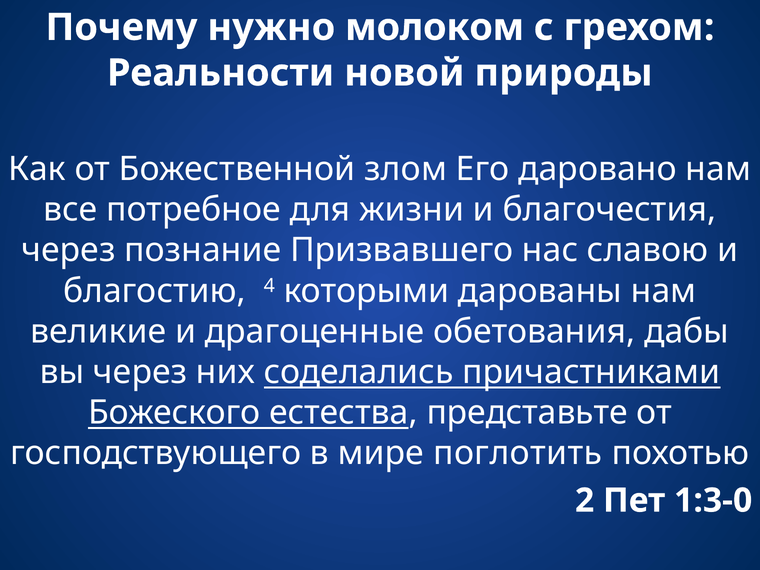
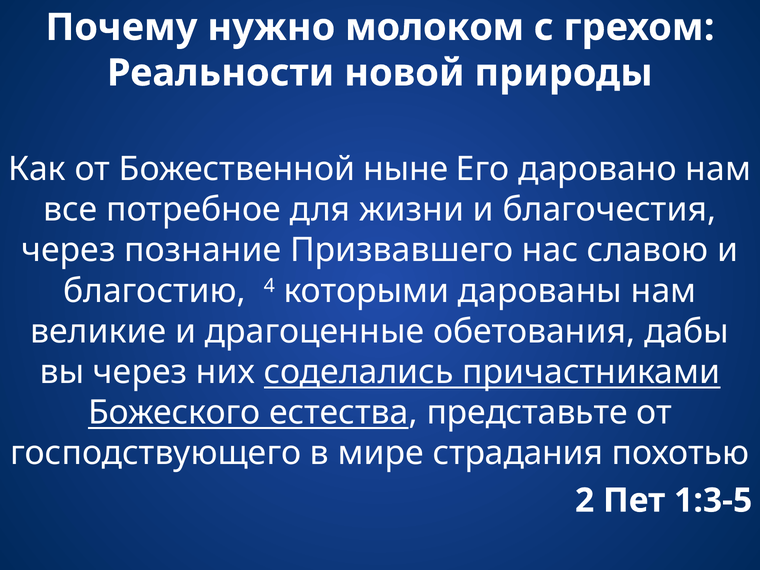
злом: злом -> ныне
поглотить: поглотить -> страдания
1:3-0: 1:3-0 -> 1:3-5
